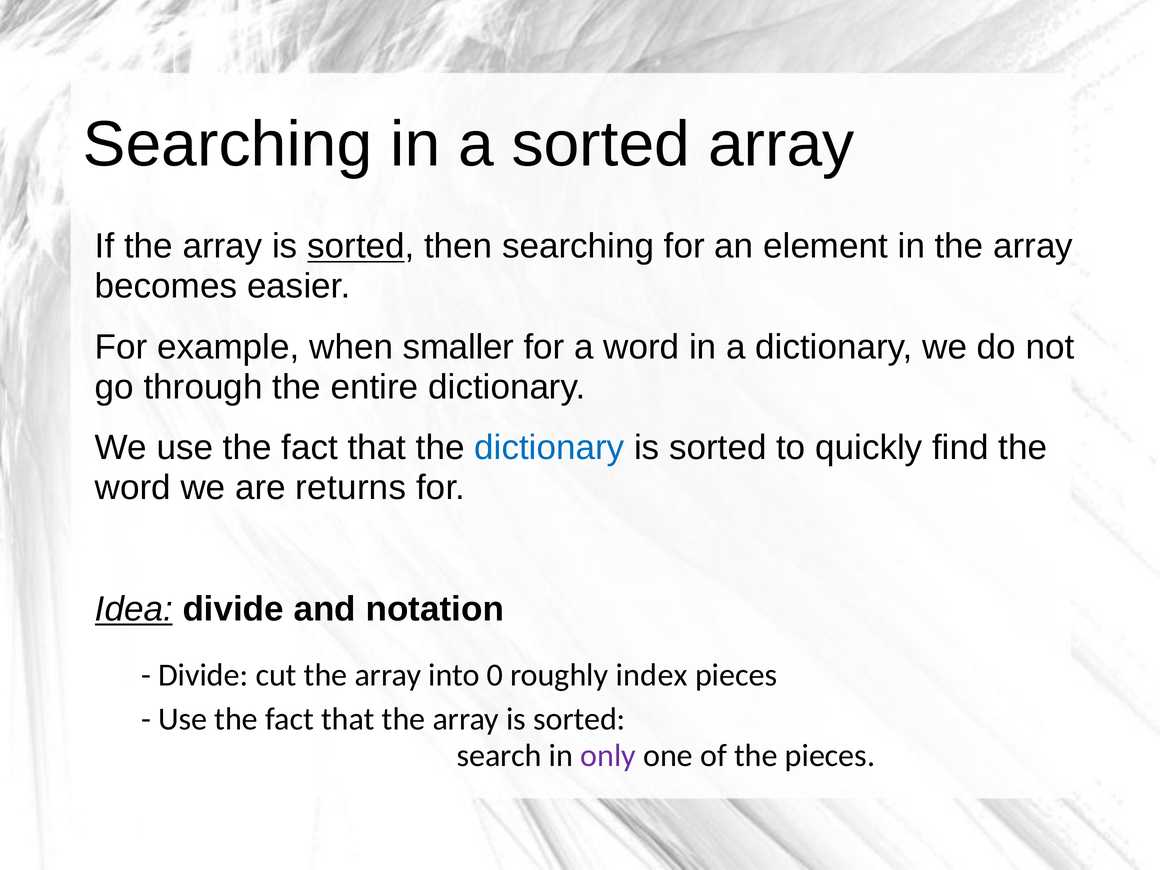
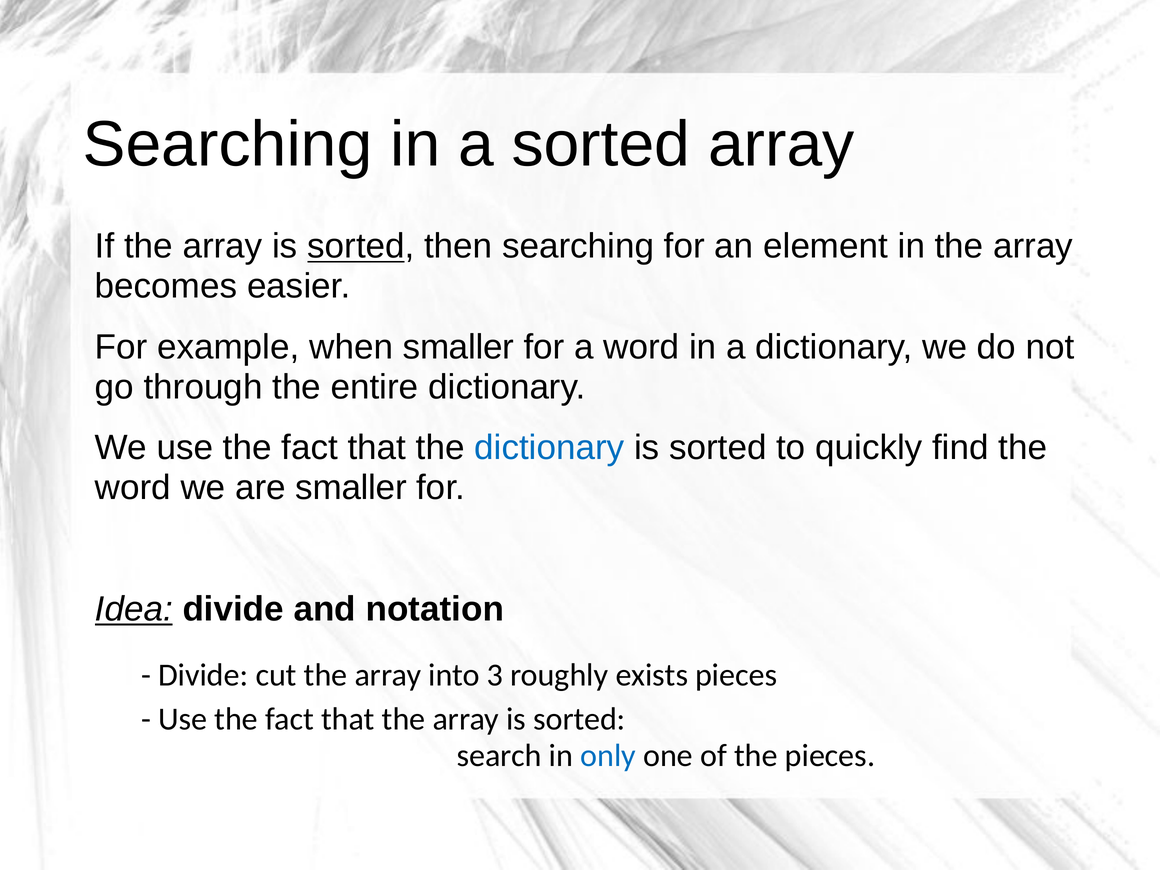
are returns: returns -> smaller
0: 0 -> 3
index: index -> exists
only colour: purple -> blue
